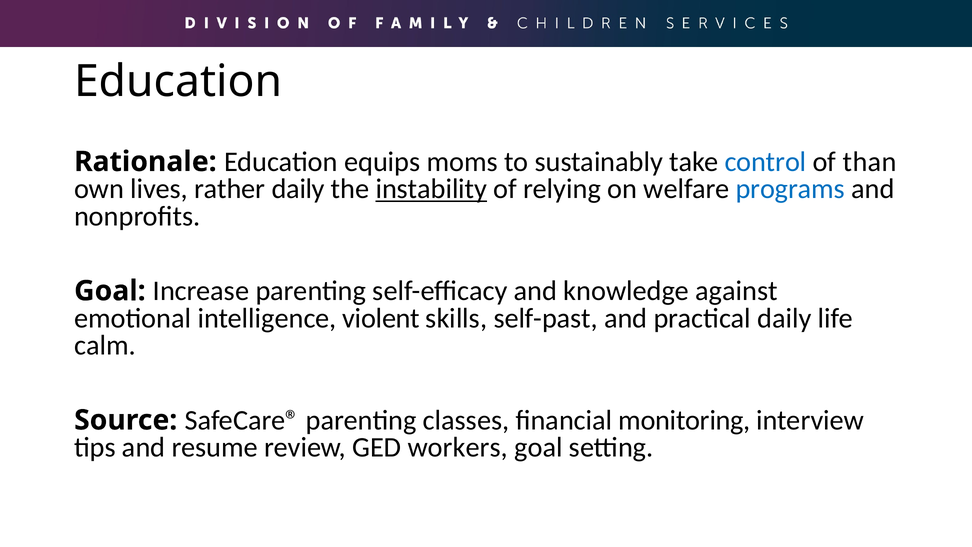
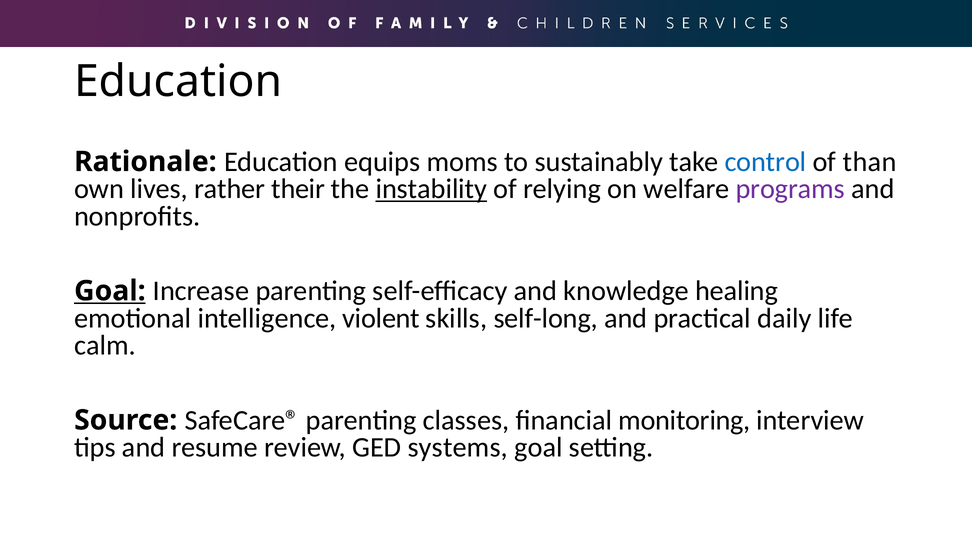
rather daily: daily -> their
programs colour: blue -> purple
Goal at (110, 291) underline: none -> present
against: against -> healing
self-past: self-past -> self-long
workers: workers -> systems
